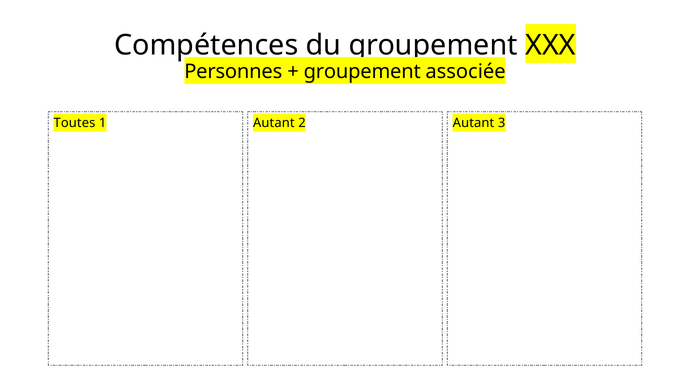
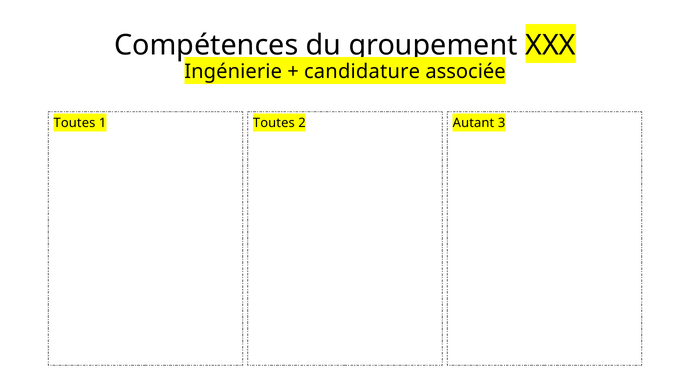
Personnes: Personnes -> Ingénierie
groupement at (362, 72): groupement -> candidature
1 Autant: Autant -> Toutes
